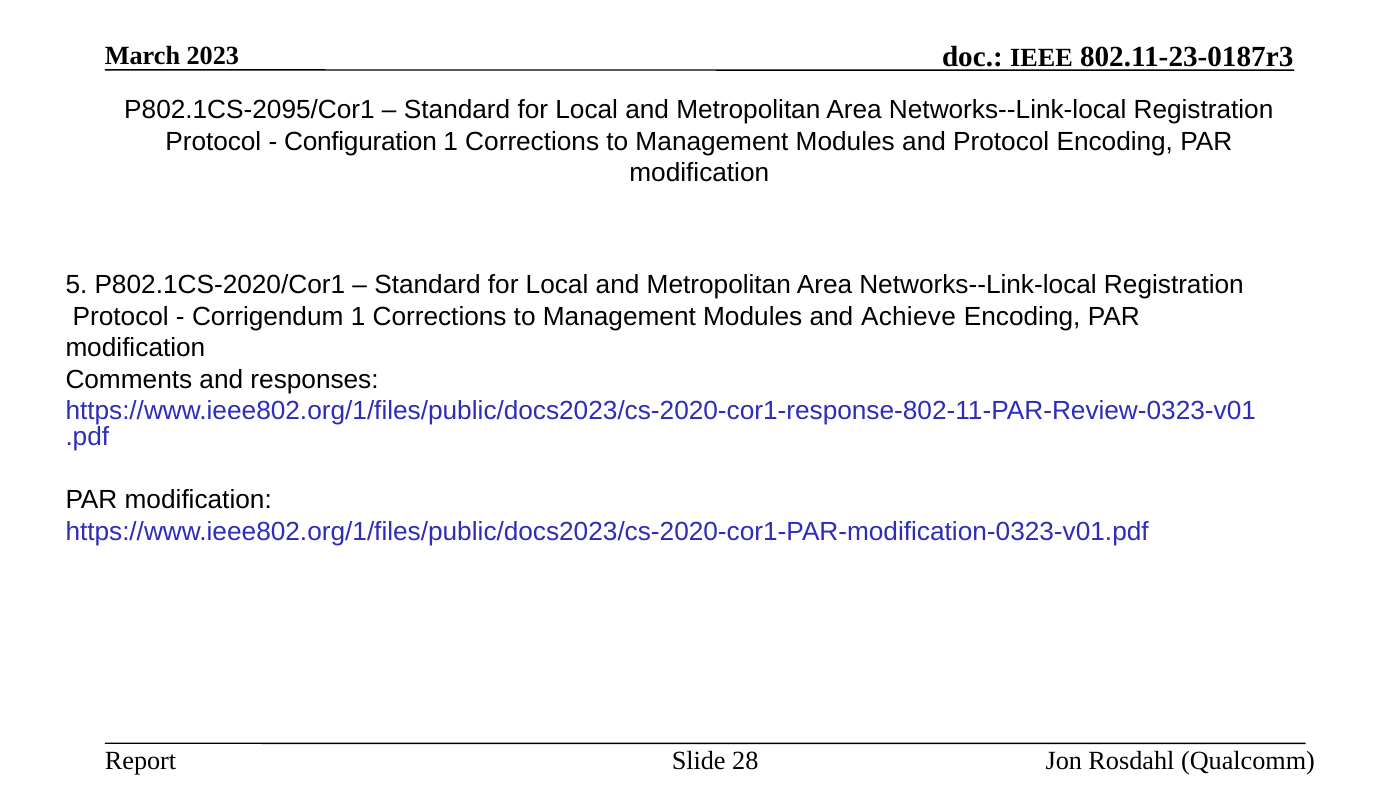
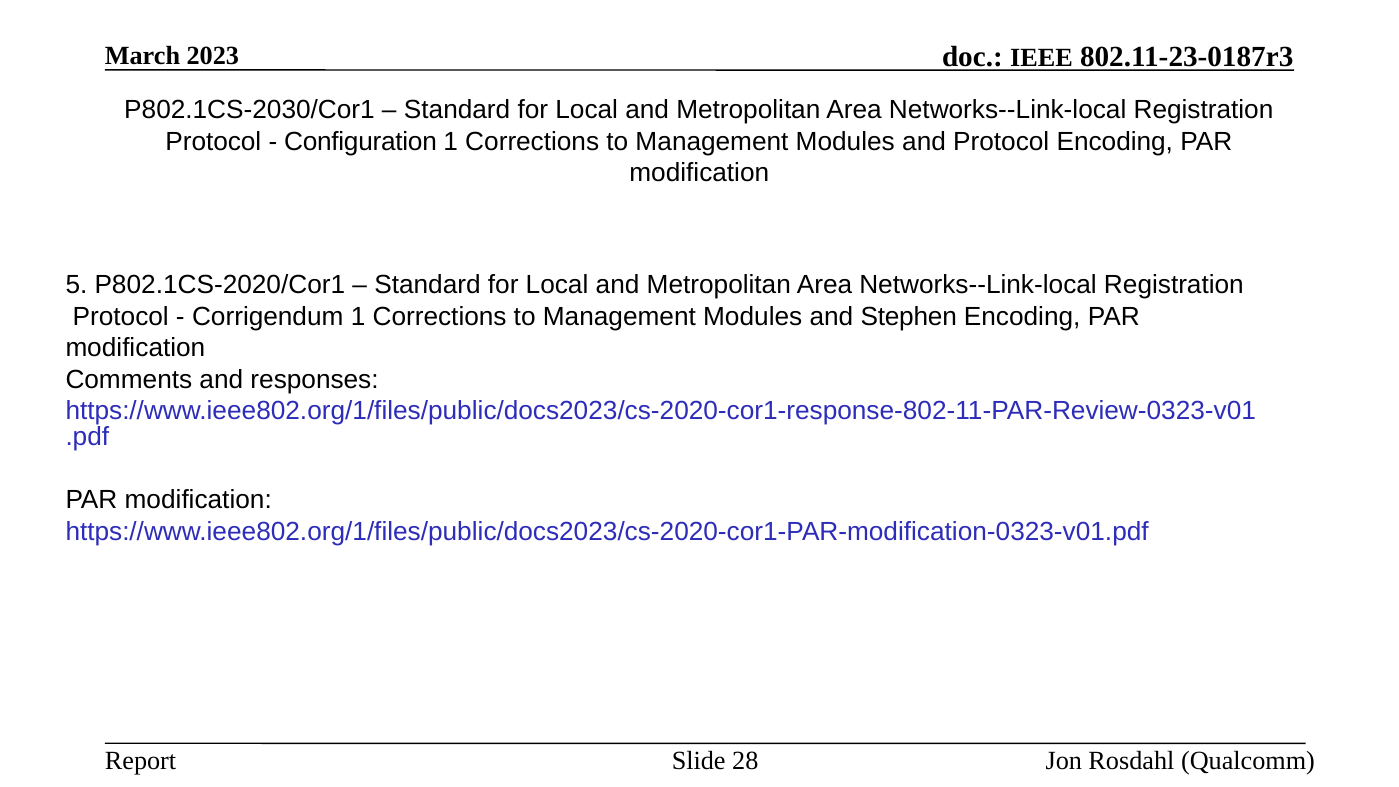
P802.1CS-2095/Cor1: P802.1CS-2095/Cor1 -> P802.1CS-2030/Cor1
Achieve: Achieve -> Stephen
